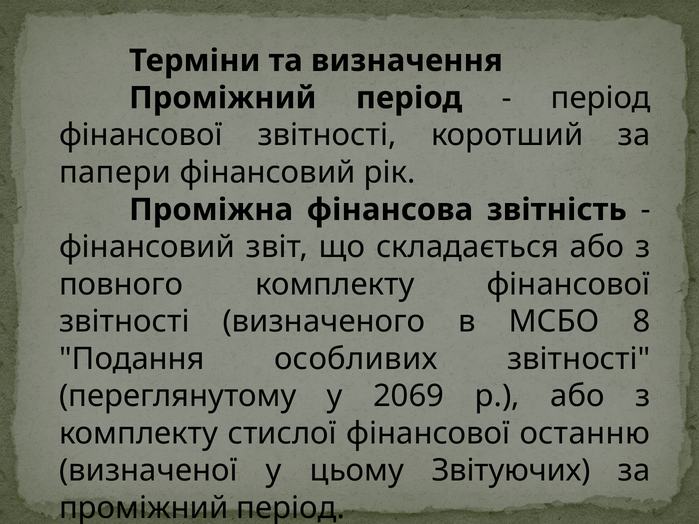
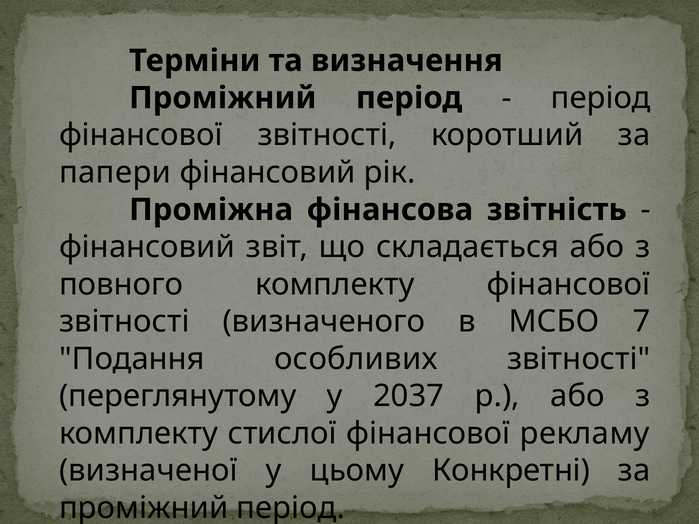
8: 8 -> 7
2069: 2069 -> 2037
останню: останню -> рекламу
Звітуючих: Звітуючих -> Конкретні
